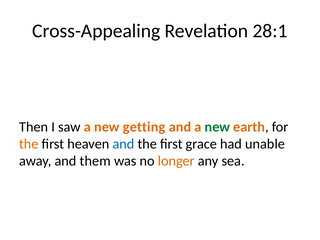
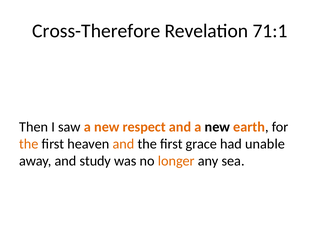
Cross-Appealing: Cross-Appealing -> Cross-Therefore
28:1: 28:1 -> 71:1
getting: getting -> respect
new at (217, 127) colour: green -> black
and at (123, 144) colour: blue -> orange
them: them -> study
